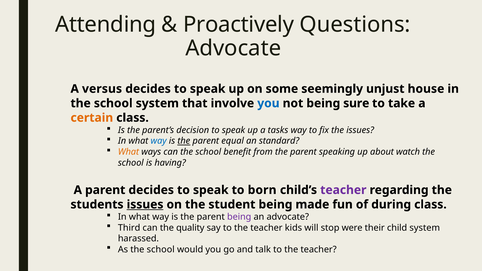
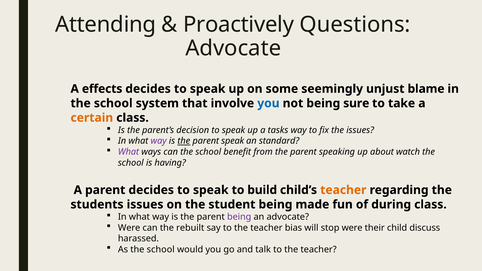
versus: versus -> effects
house: house -> blame
way at (159, 141) colour: blue -> purple
parent equal: equal -> speak
What at (128, 152) colour: orange -> purple
born: born -> build
teacher at (343, 190) colour: purple -> orange
issues at (145, 205) underline: present -> none
Third at (129, 228): Third -> Were
quality: quality -> rebuilt
kids: kids -> bias
child system: system -> discuss
